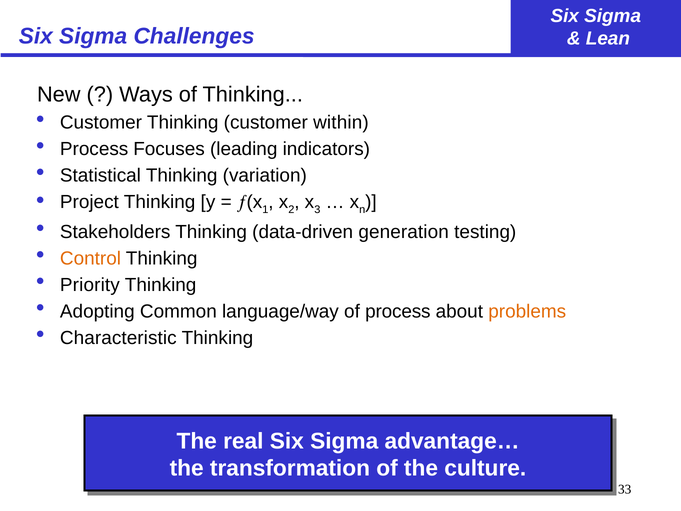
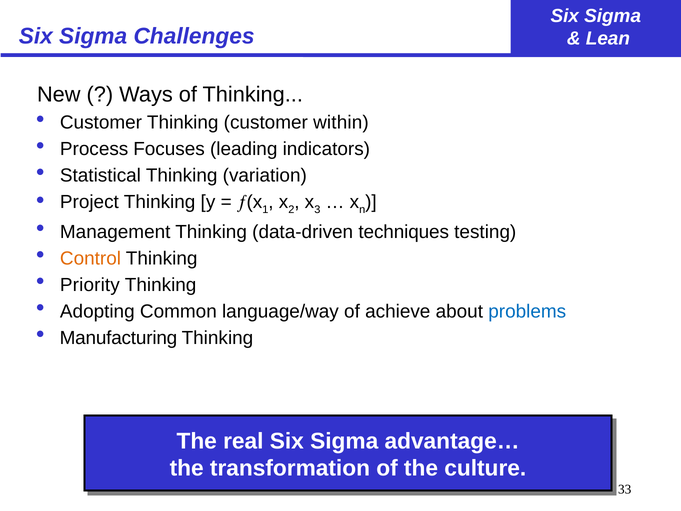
Stakeholders: Stakeholders -> Management
generation: generation -> techniques
of process: process -> achieve
problems colour: orange -> blue
Characteristic: Characteristic -> Manufacturing
